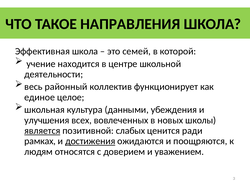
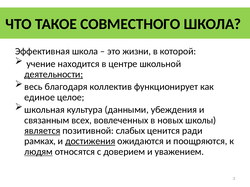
НАПРАВЛЕНИЯ: НАПРАВЛЕНИЯ -> СОВМЕСТНОГО
семей: семей -> жизни
деятельности underline: none -> present
районный: районный -> благодаря
улучшения: улучшения -> связанным
людям underline: none -> present
